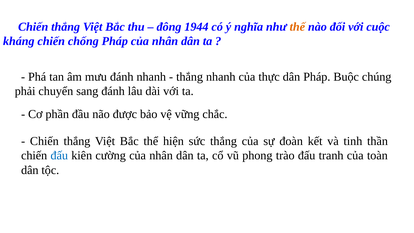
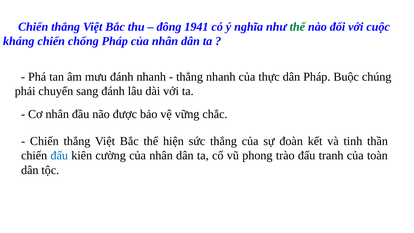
1944: 1944 -> 1941
thế colour: orange -> green
Cơ phần: phần -> nhân
